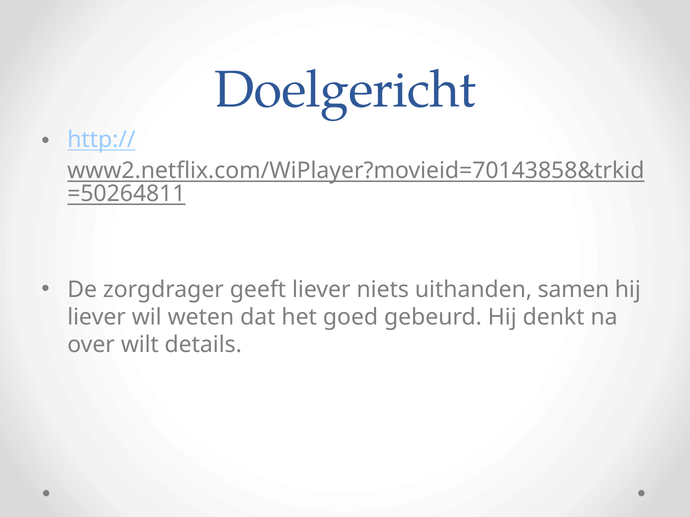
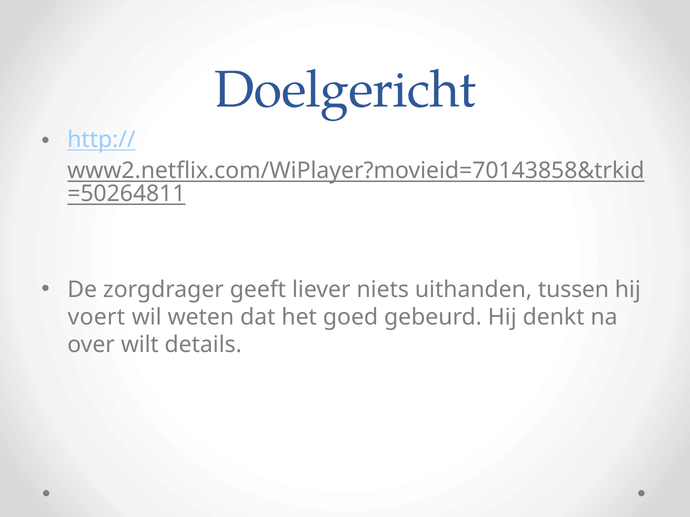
samen: samen -> tussen
liever at (97, 317): liever -> voert
